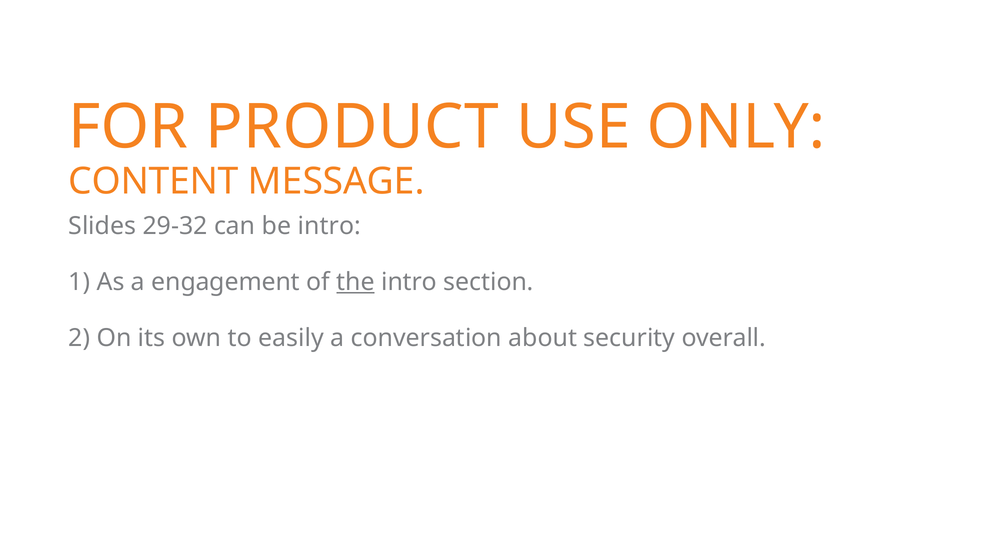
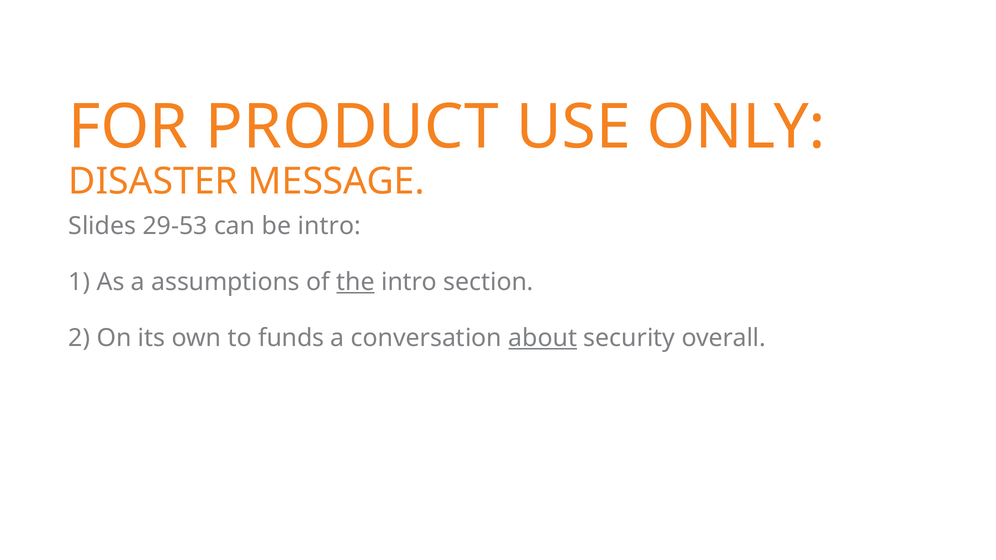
CONTENT: CONTENT -> DISASTER
29-32: 29-32 -> 29-53
engagement: engagement -> assumptions
easily: easily -> funds
about underline: none -> present
